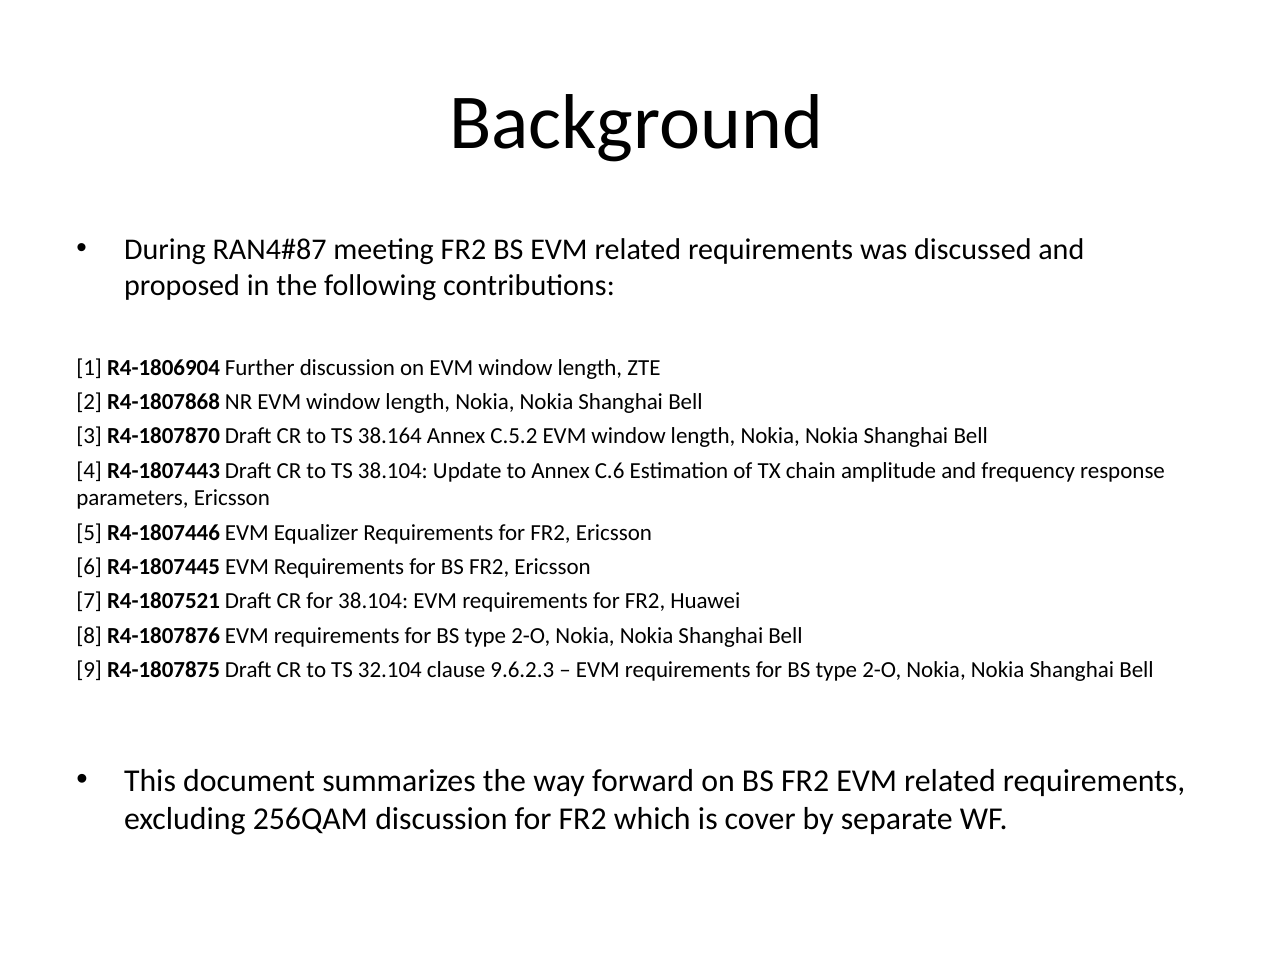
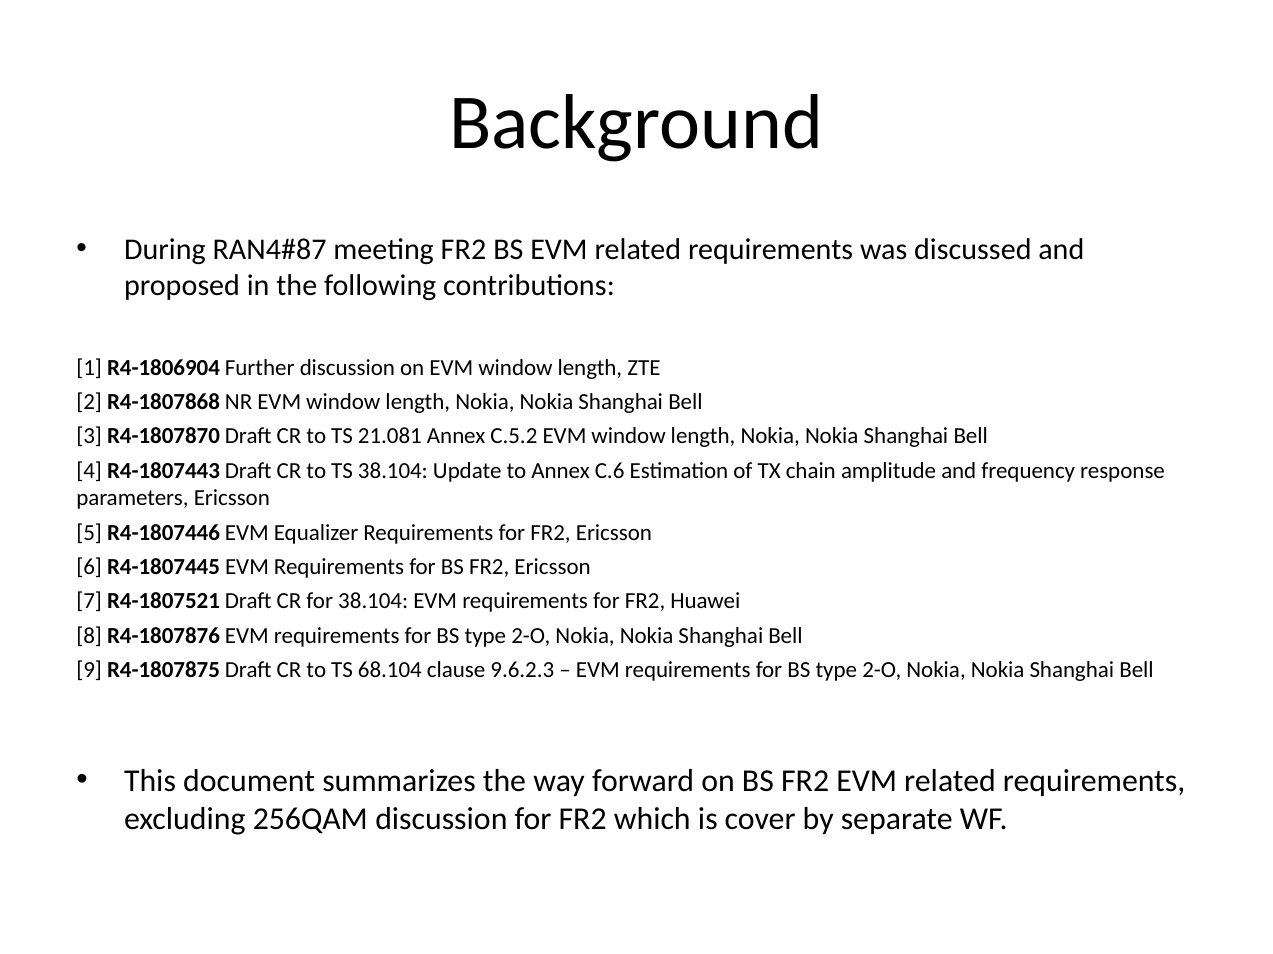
38.164: 38.164 -> 21.081
32.104: 32.104 -> 68.104
